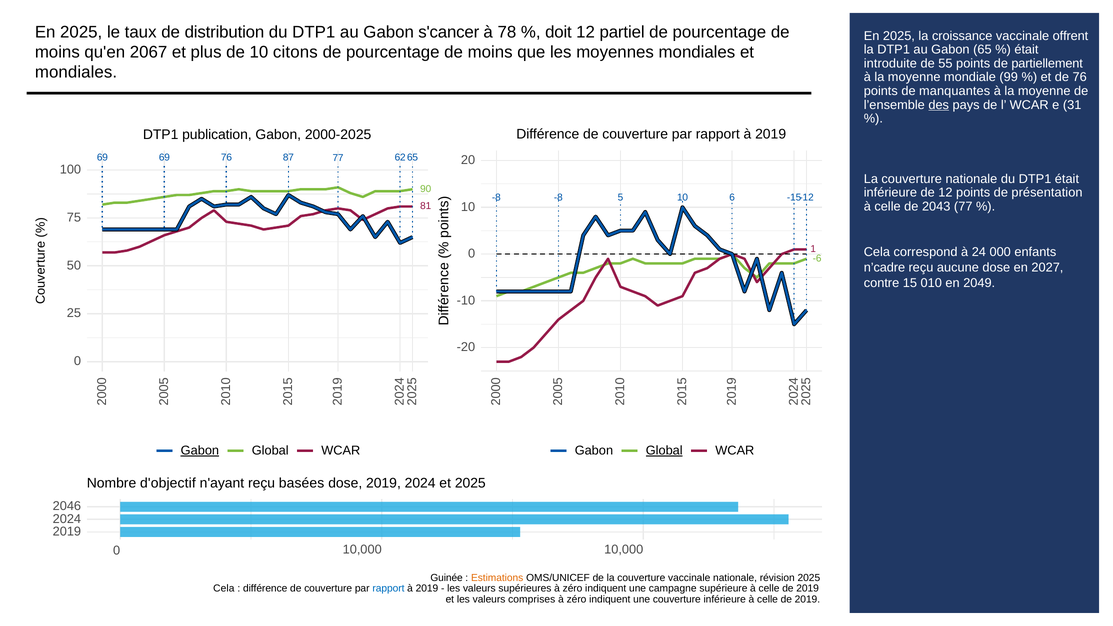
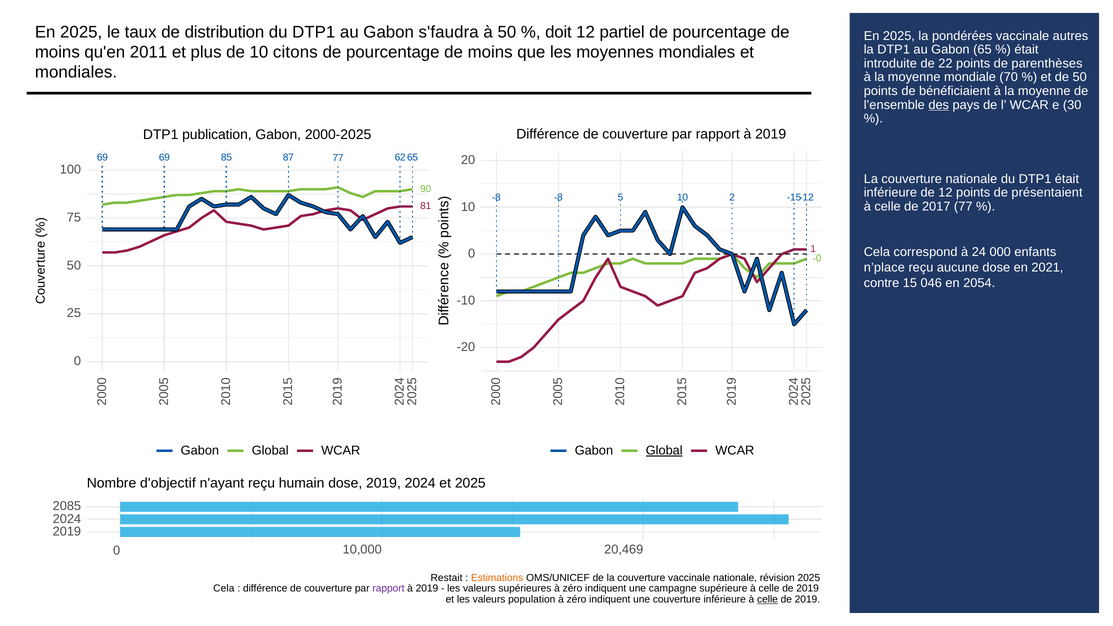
s'cancer: s'cancer -> s'faudra
à 78: 78 -> 50
croissance: croissance -> pondérées
offrent: offrent -> autres
2067: 2067 -> 2011
55: 55 -> 22
partiellement: partiellement -> parenthèses
99: 99 -> 70
de 76: 76 -> 50
manquantes: manquantes -> bénéficiaient
31: 31 -> 30
69 76: 76 -> 85
présentation: présentation -> présentaient
10 6: 6 -> 2
2043: 2043 -> 2017
-6: -6 -> -0
n’cadre: n’cadre -> n’place
2027: 2027 -> 2021
010: 010 -> 046
2049: 2049 -> 2054
Gabon at (200, 450) underline: present -> none
basées: basées -> humain
2046: 2046 -> 2085
10,000 10,000: 10,000 -> 20,469
Guinée: Guinée -> Restait
rapport at (388, 588) colour: blue -> purple
comprises: comprises -> population
celle at (768, 599) underline: none -> present
